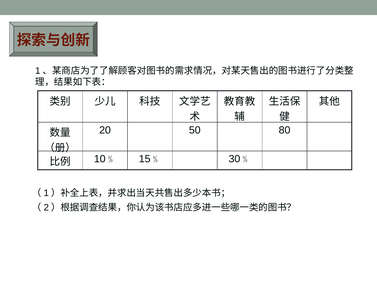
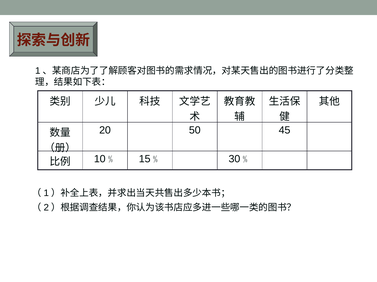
80: 80 -> 45
